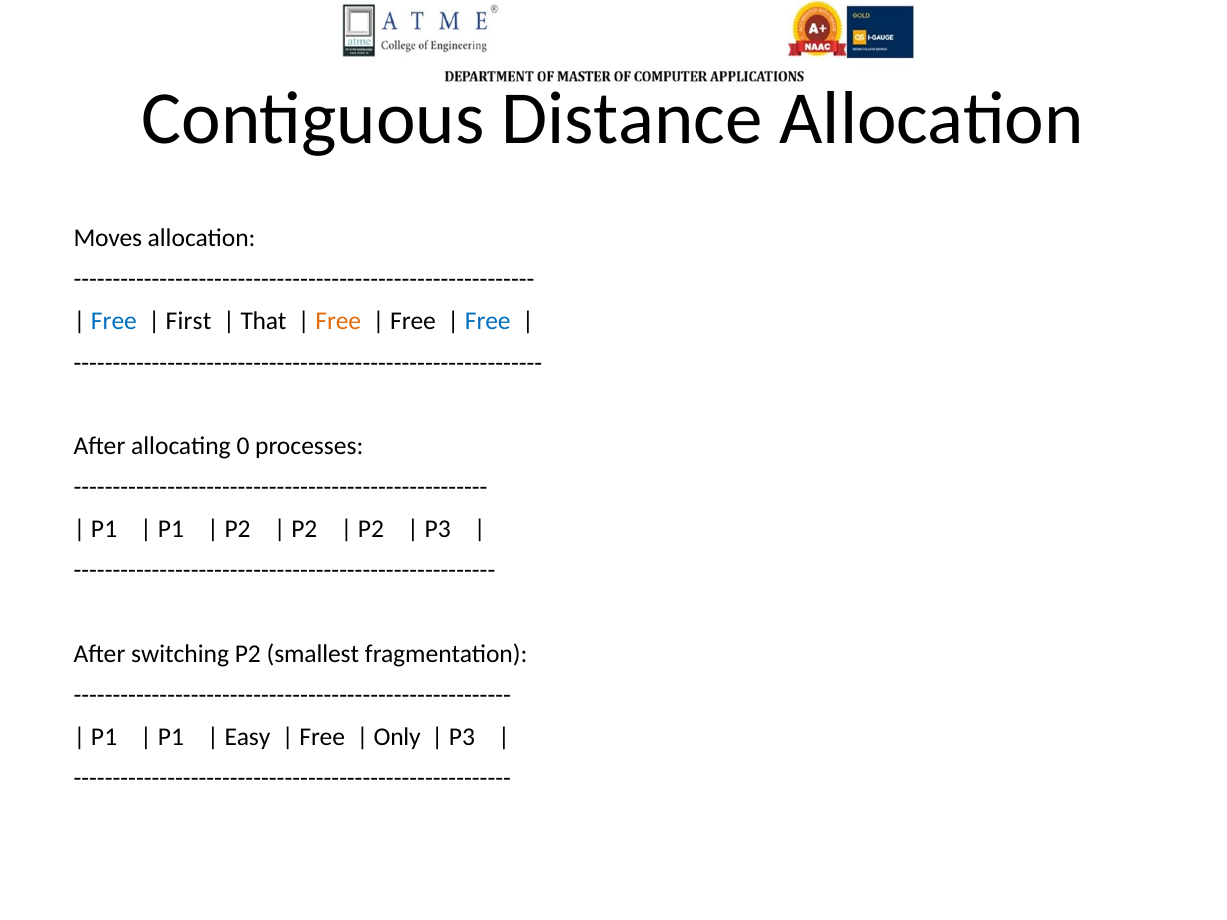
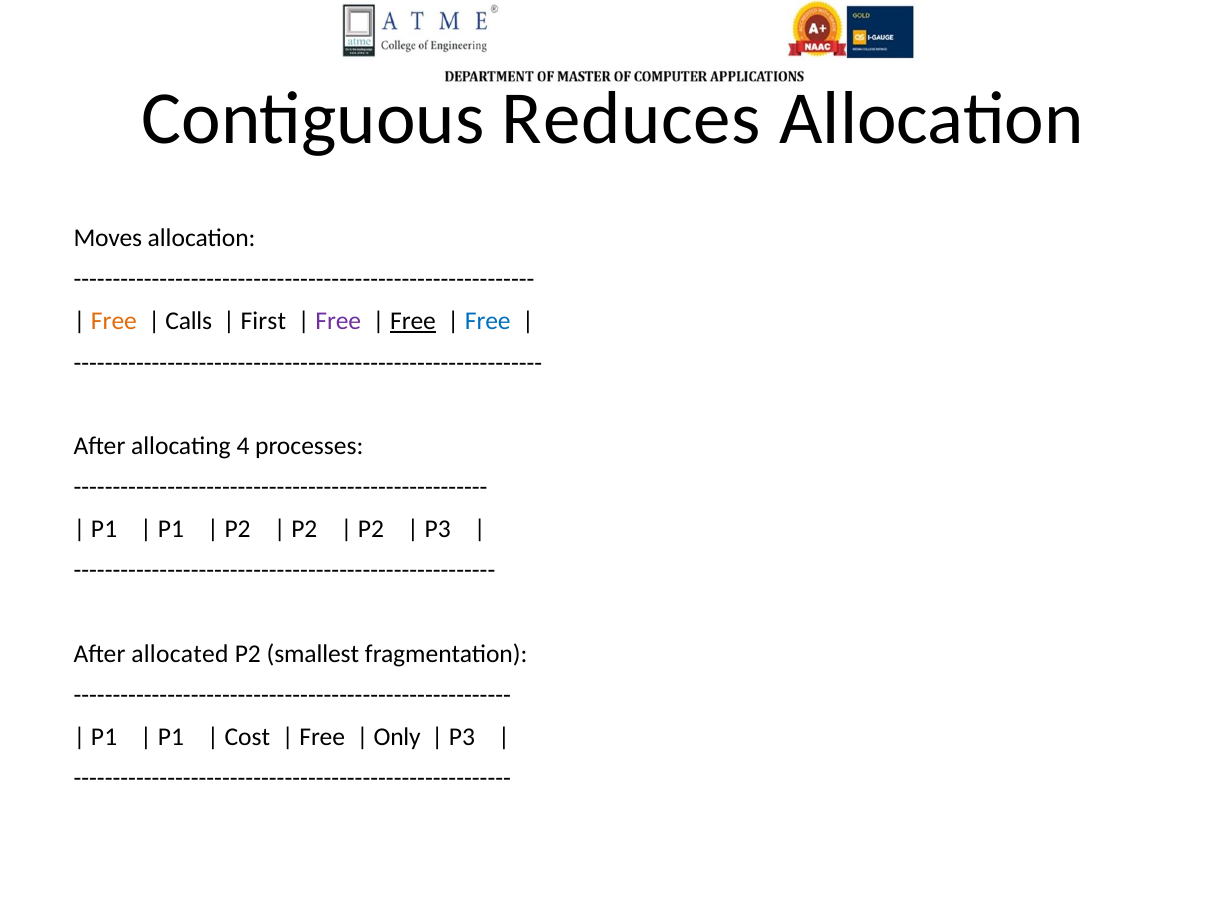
Distance: Distance -> Reduces
Free at (114, 321) colour: blue -> orange
First: First -> Calls
That: That -> First
Free at (338, 321) colour: orange -> purple
Free at (413, 321) underline: none -> present
0: 0 -> 4
switching: switching -> allocated
Easy: Easy -> Cost
